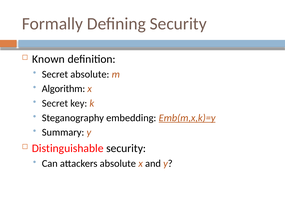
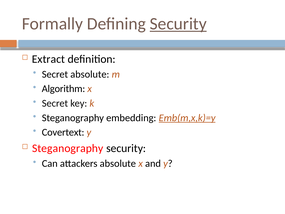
Security at (178, 24) underline: none -> present
Known: Known -> Extract
Summary: Summary -> Covertext
Distinguishable at (68, 148): Distinguishable -> Steganography
